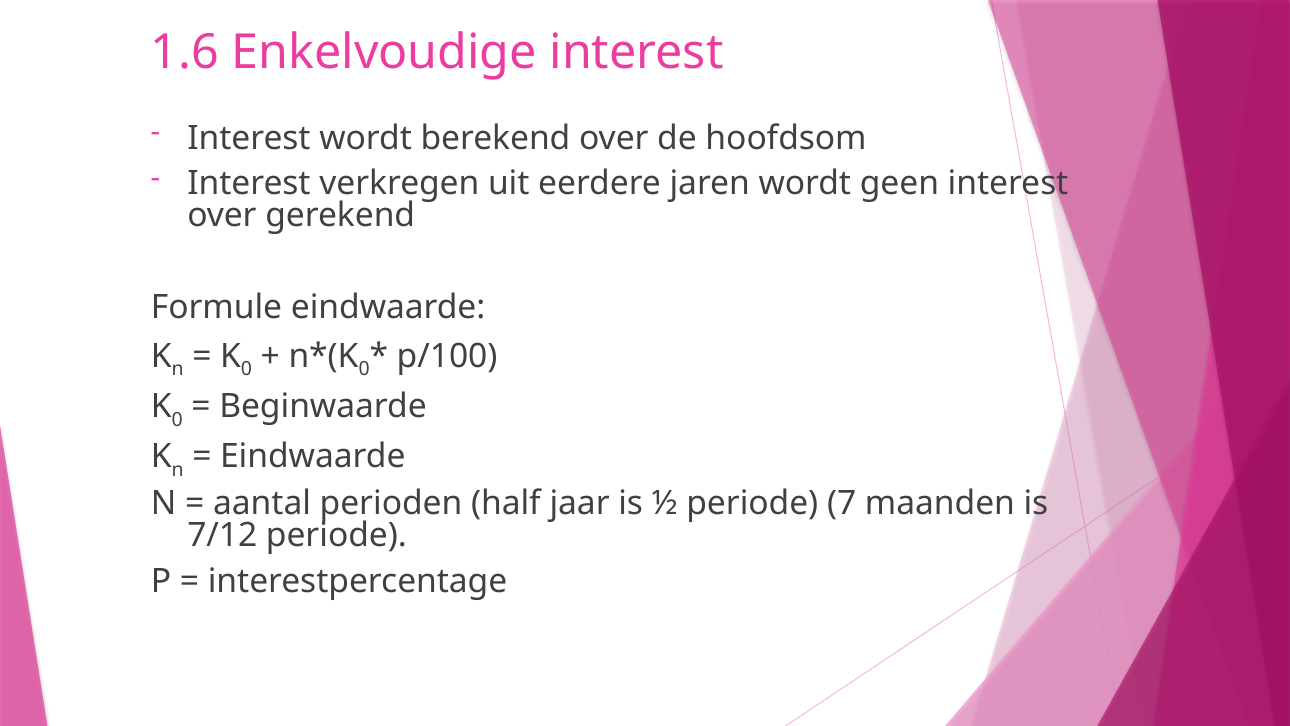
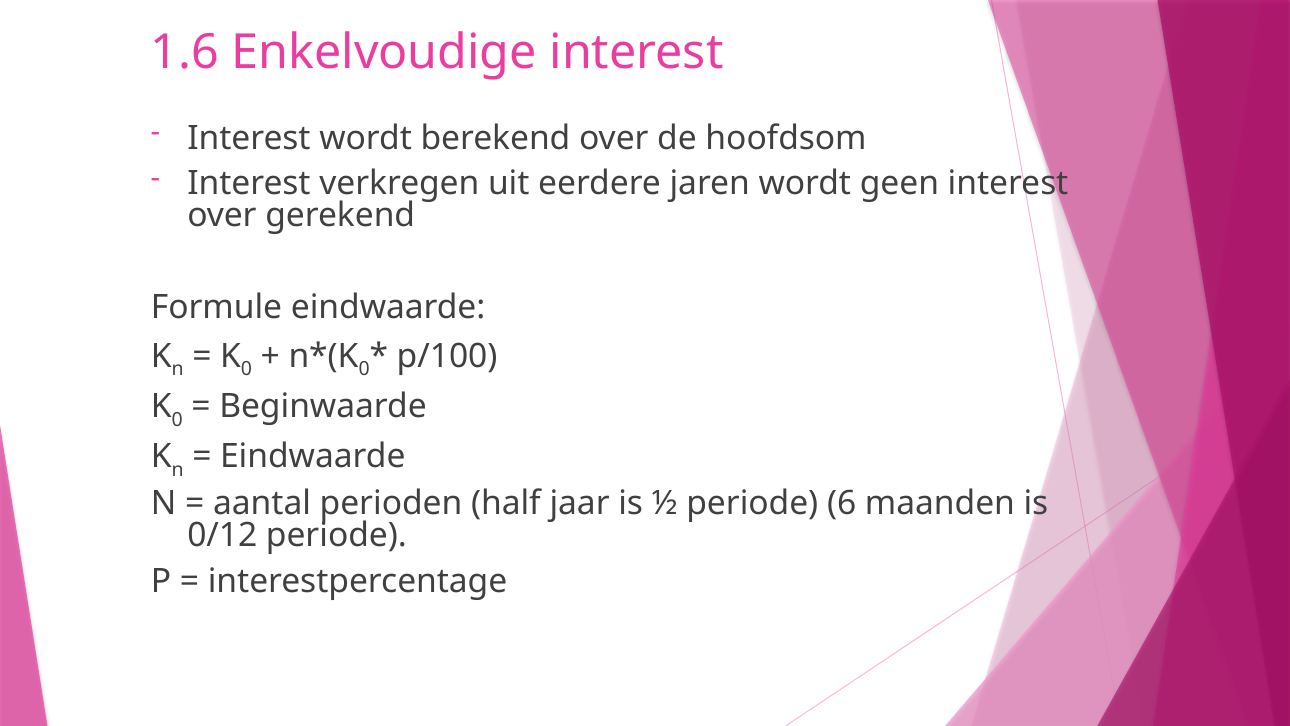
7: 7 -> 6
7/12: 7/12 -> 0/12
